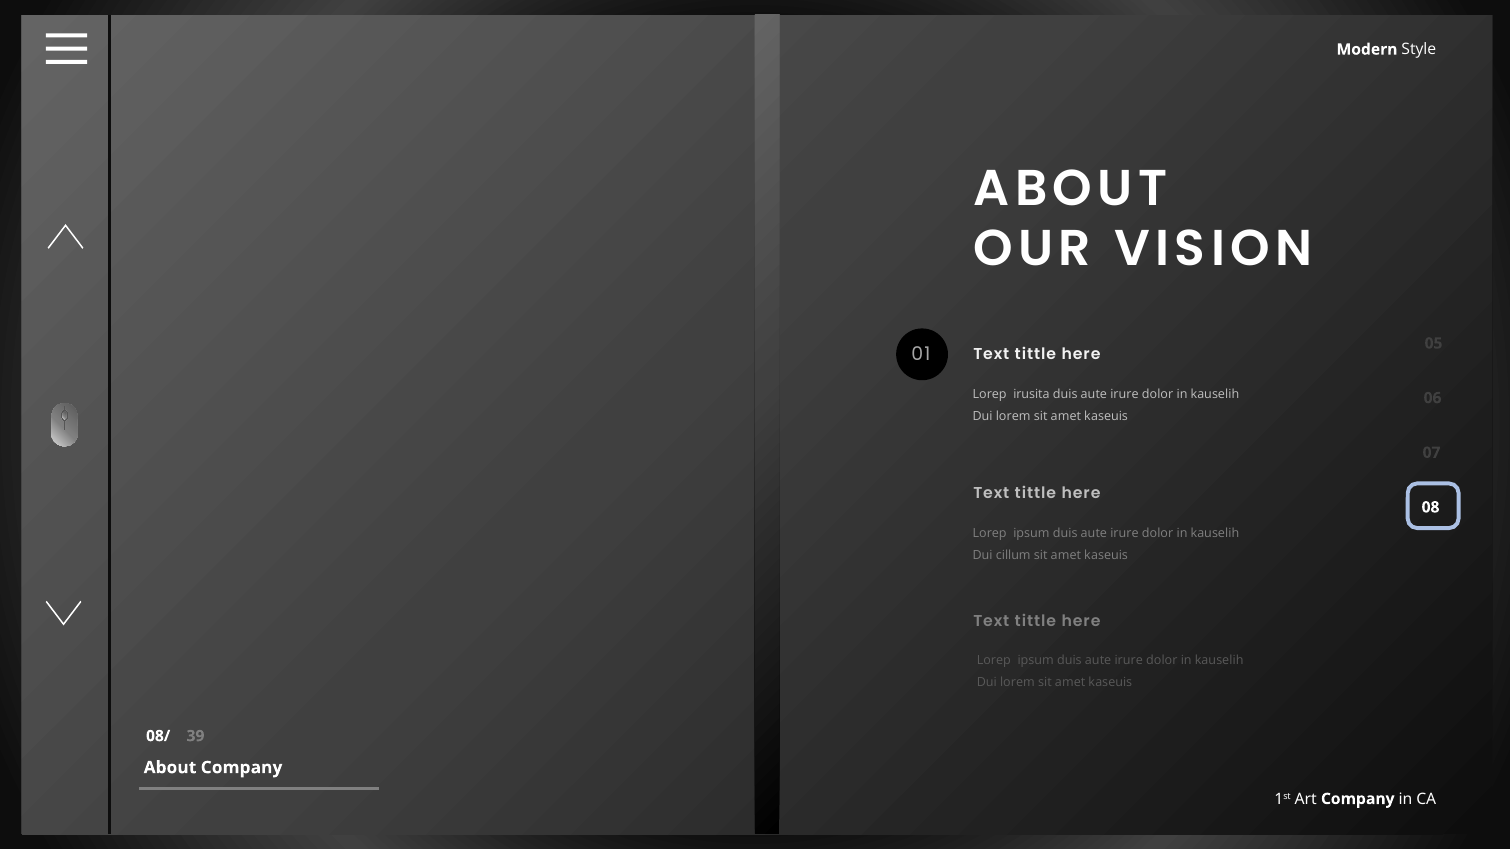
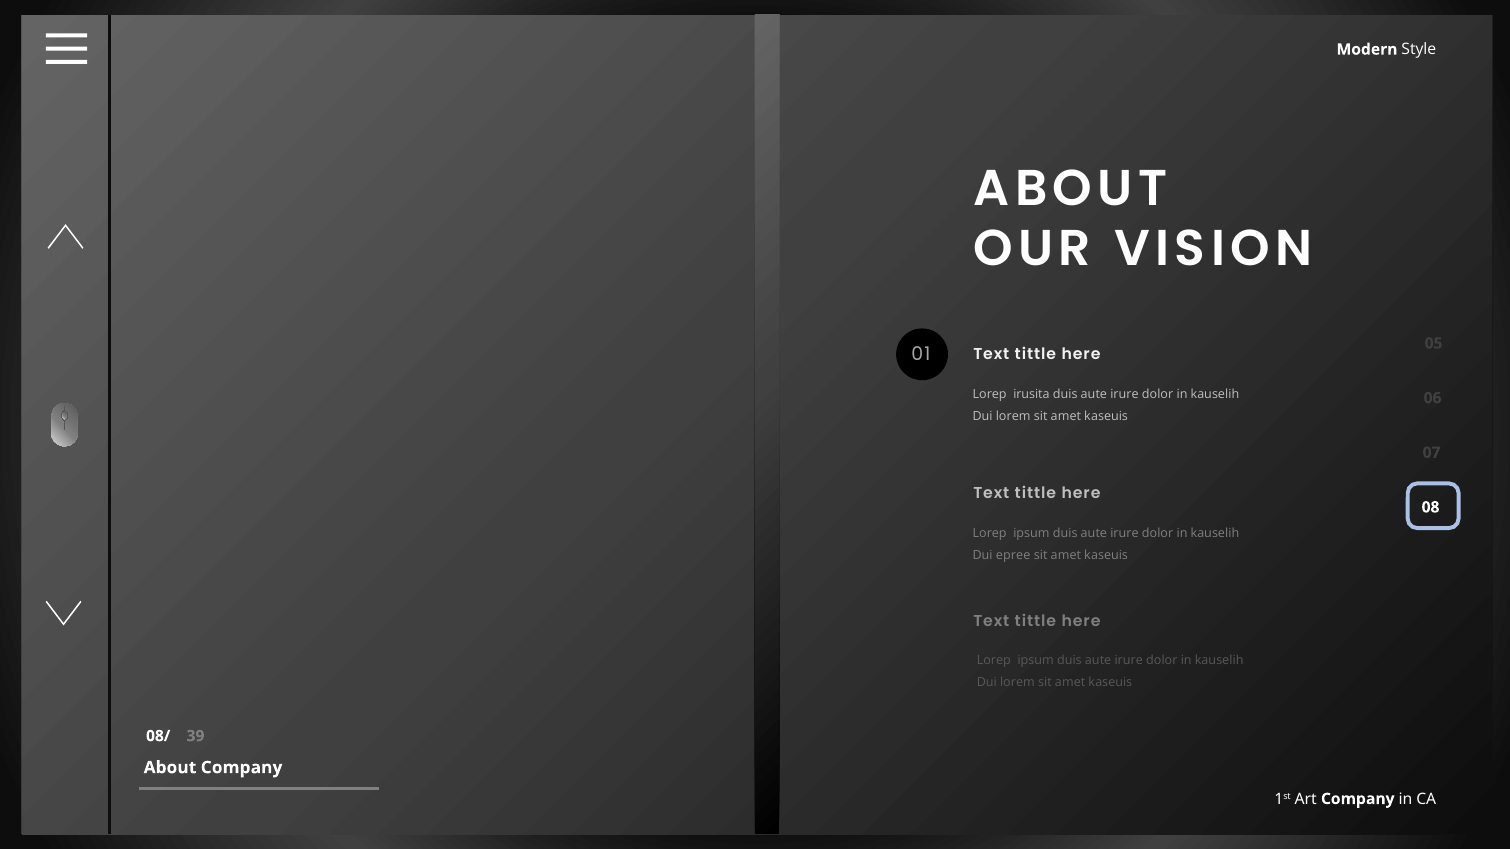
cillum: cillum -> epree
